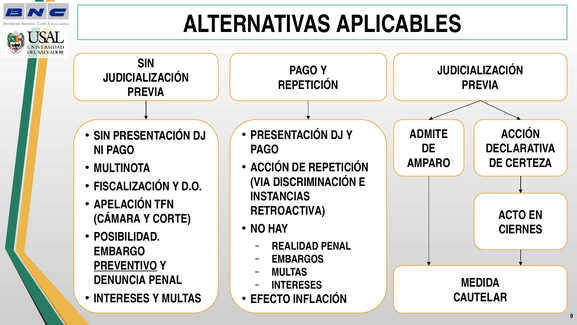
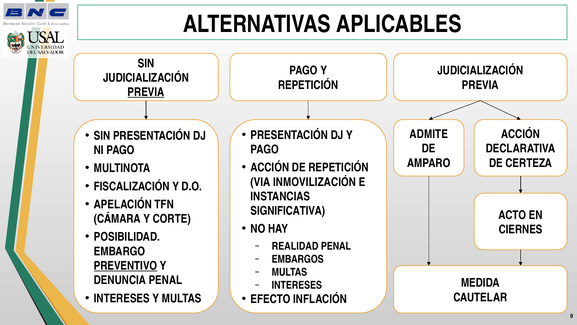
PREVIA at (146, 92) underline: none -> present
DISCRIMINACIÓN: DISCRIMINACIÓN -> INMOVILIZACIÓN
RETROACTIVA: RETROACTIVA -> SIGNIFICATIVA
